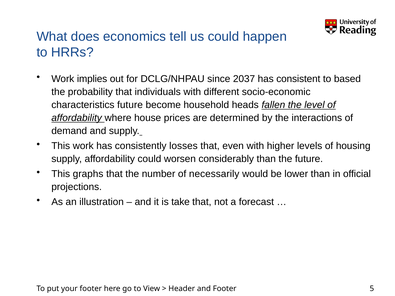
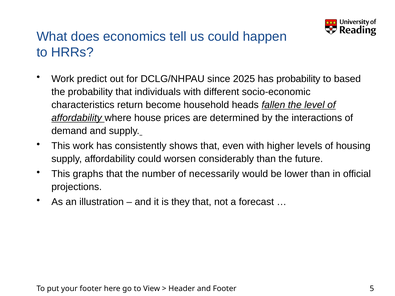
implies: implies -> predict
2037: 2037 -> 2025
has consistent: consistent -> probability
characteristics future: future -> return
losses: losses -> shows
take: take -> they
